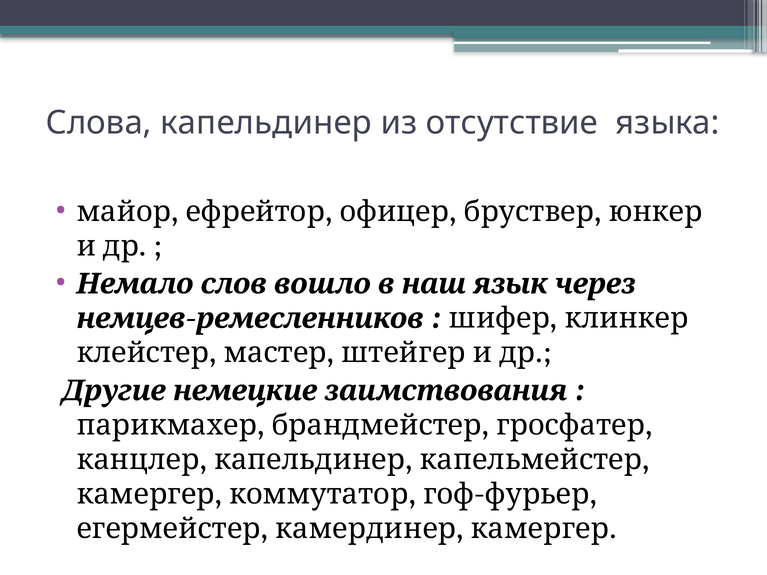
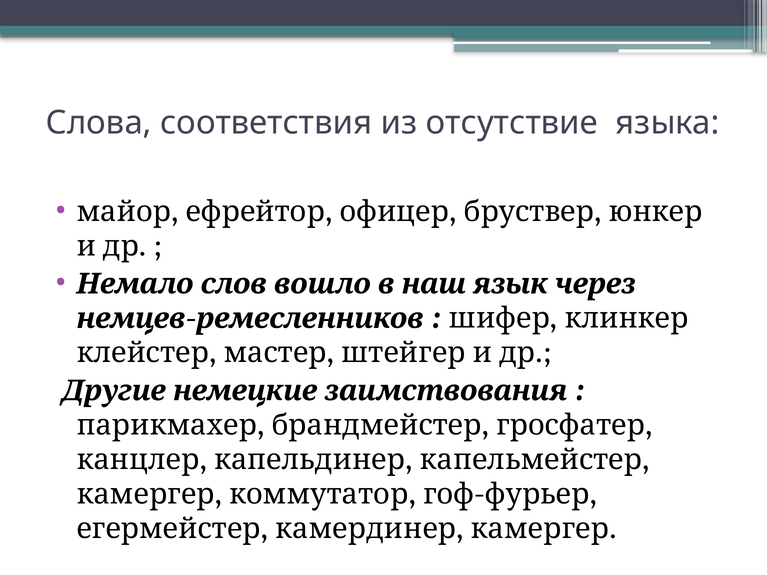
Слова капельдинер: капельдинер -> соответствия
